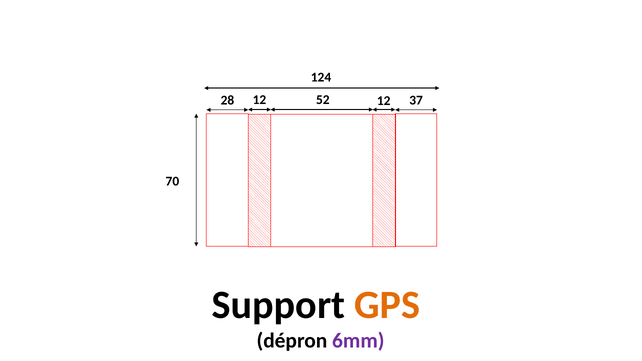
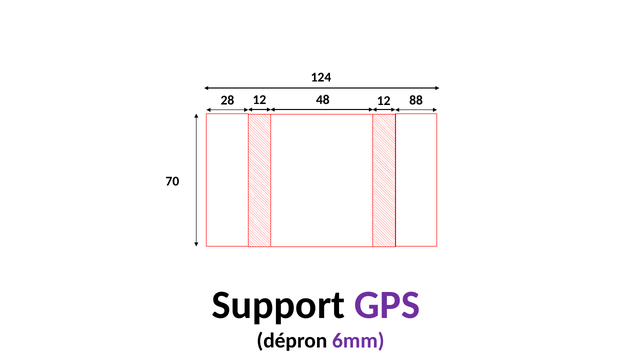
52: 52 -> 48
37: 37 -> 88
GPS colour: orange -> purple
